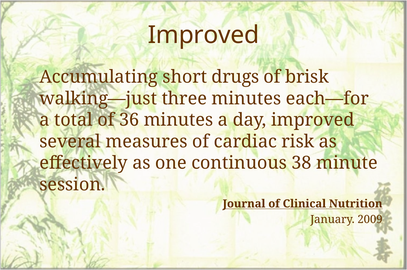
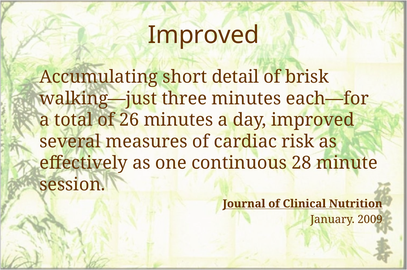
drugs: drugs -> detail
36: 36 -> 26
38: 38 -> 28
